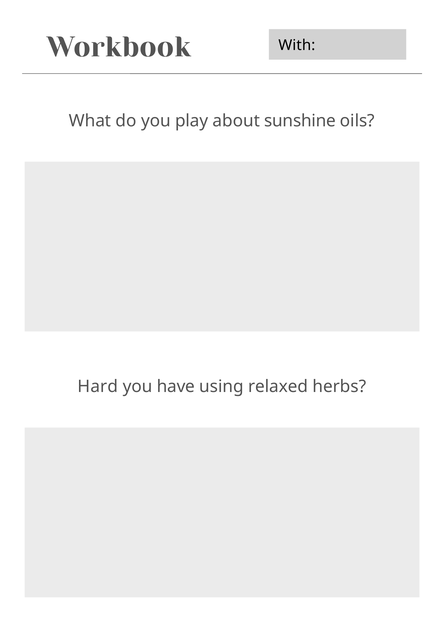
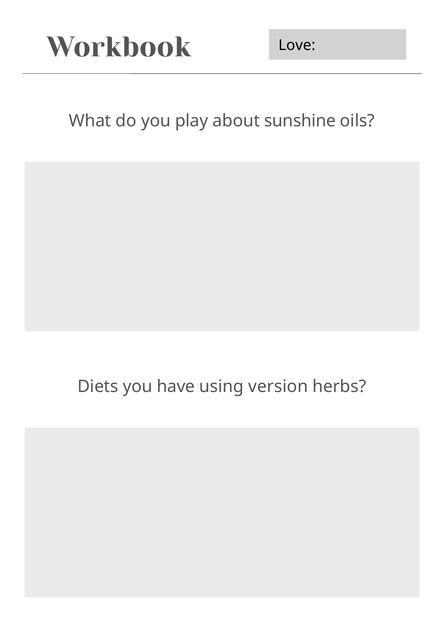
With: With -> Love
Hard: Hard -> Diets
relaxed: relaxed -> version
